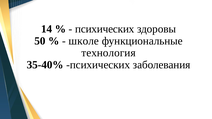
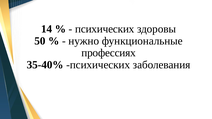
школе: школе -> нужно
технология: технология -> профессиях
